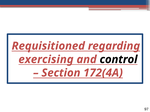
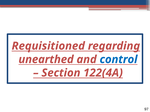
exercising: exercising -> unearthed
control colour: black -> blue
172(4A: 172(4A -> 122(4A
